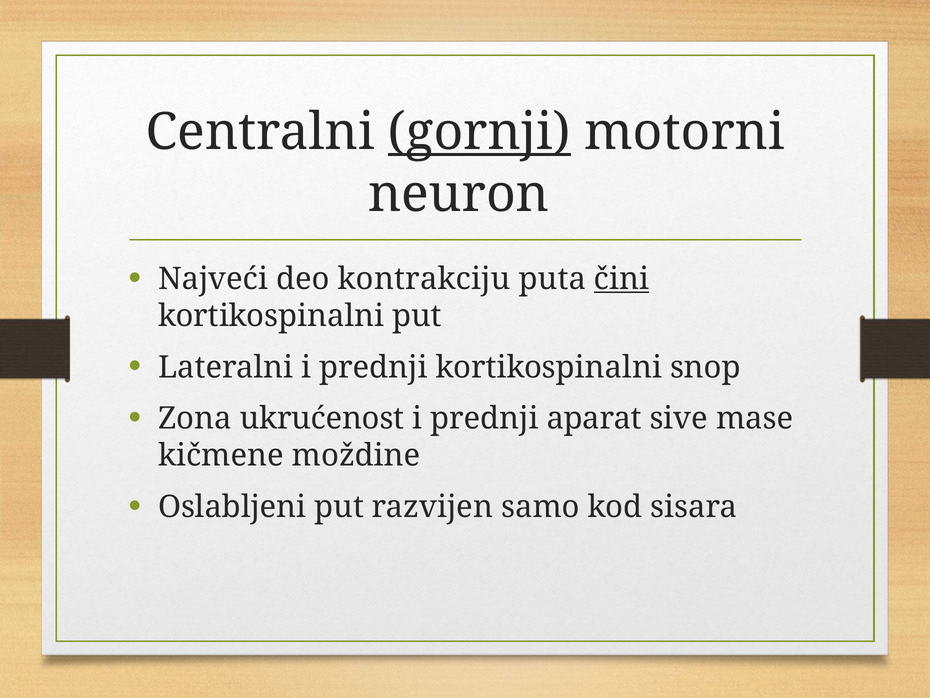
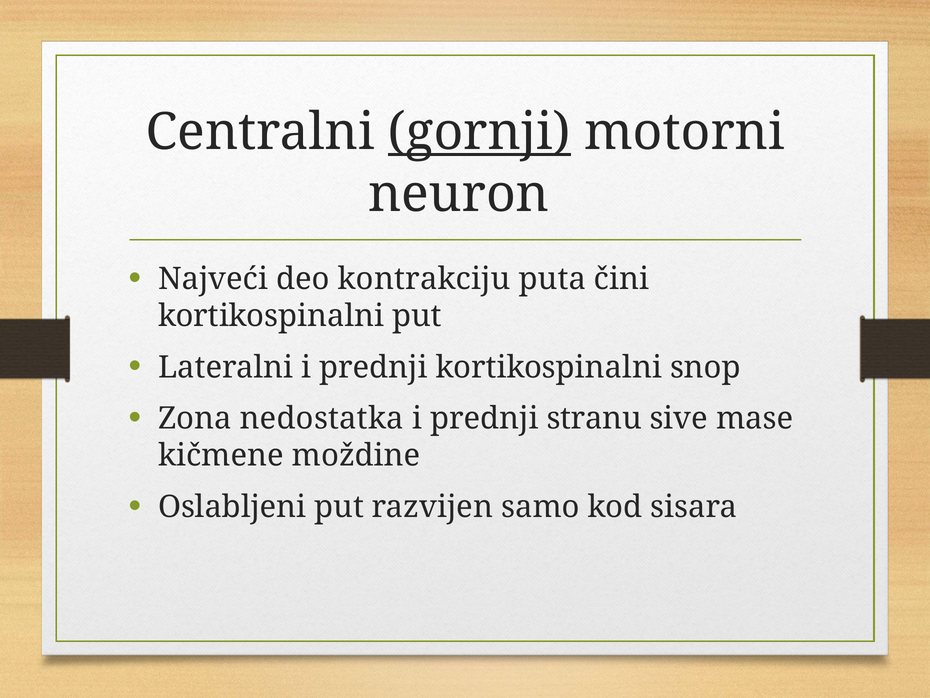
čini underline: present -> none
ukrućenost: ukrućenost -> nedostatka
aparat: aparat -> stranu
